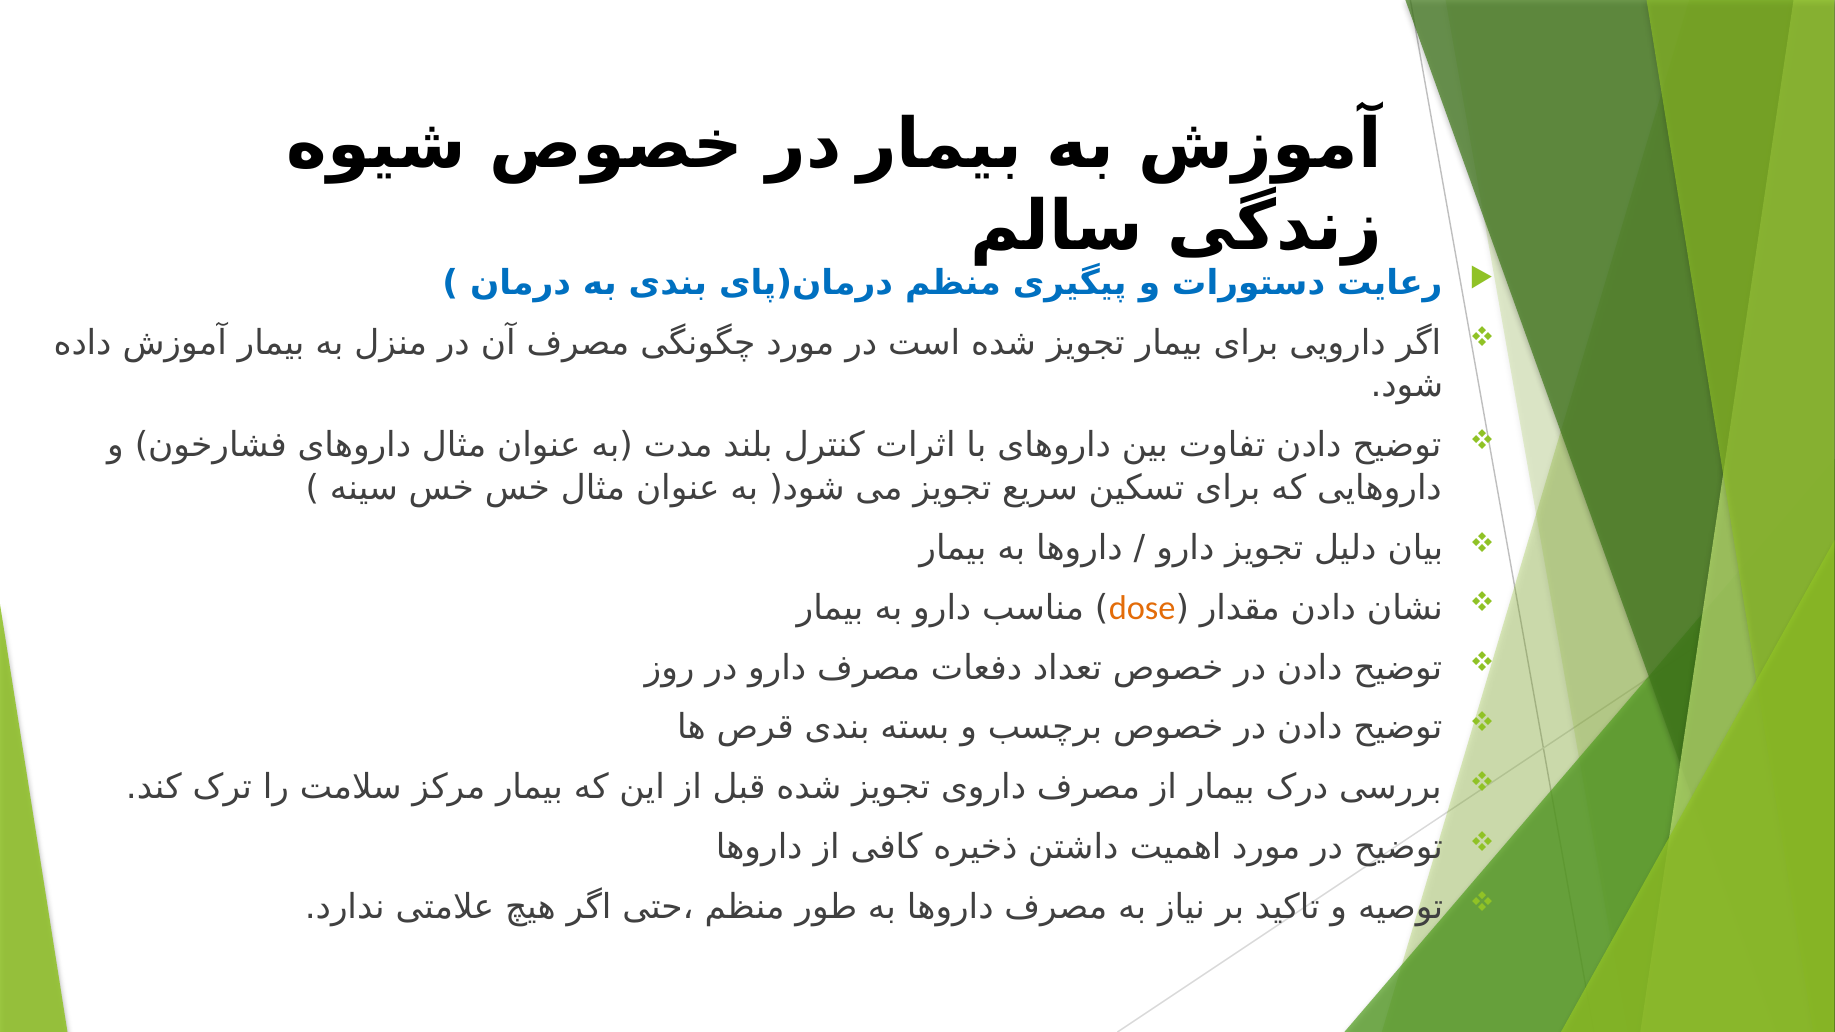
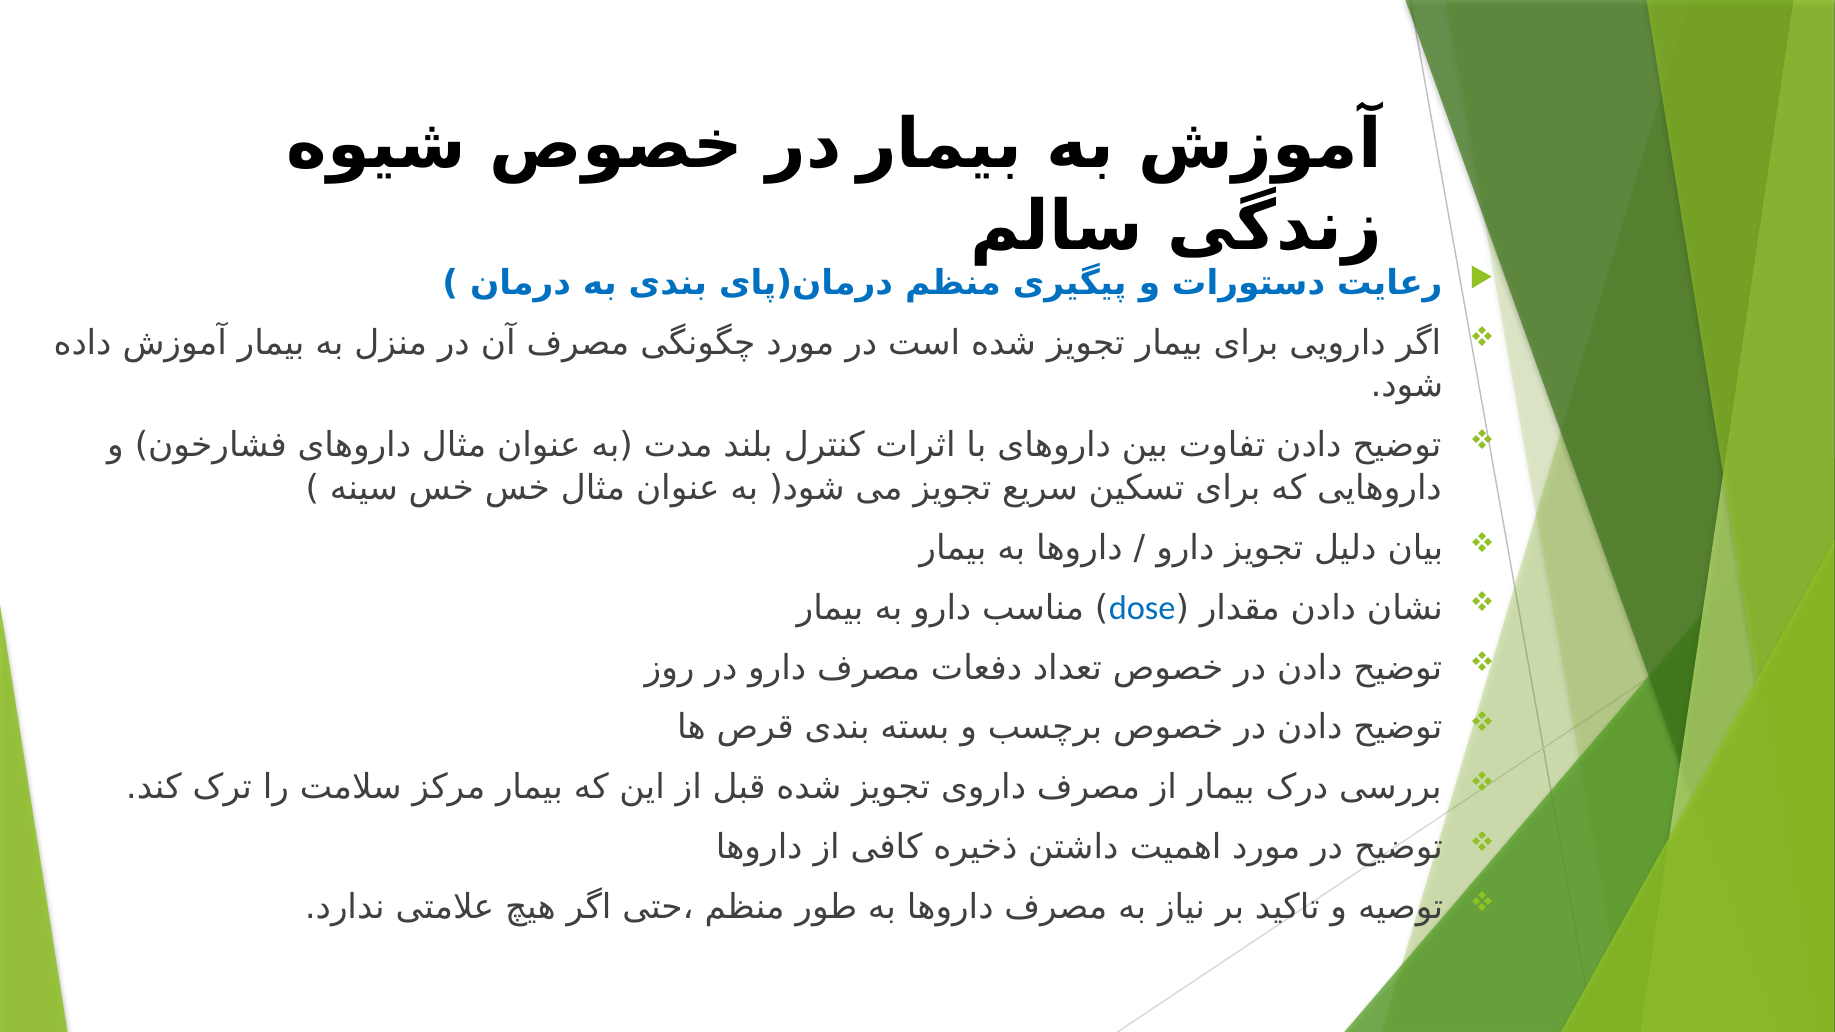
dose colour: orange -> blue
